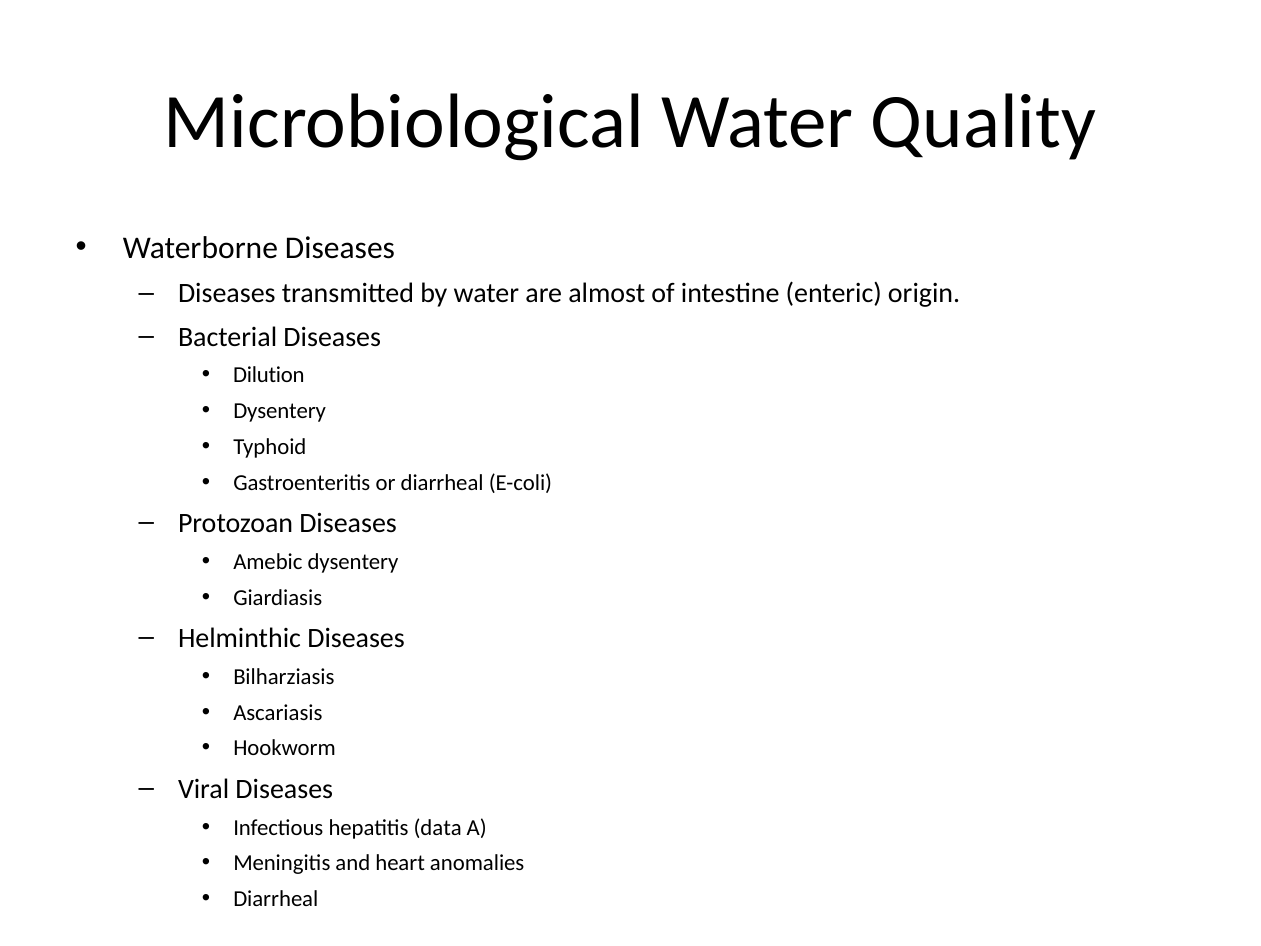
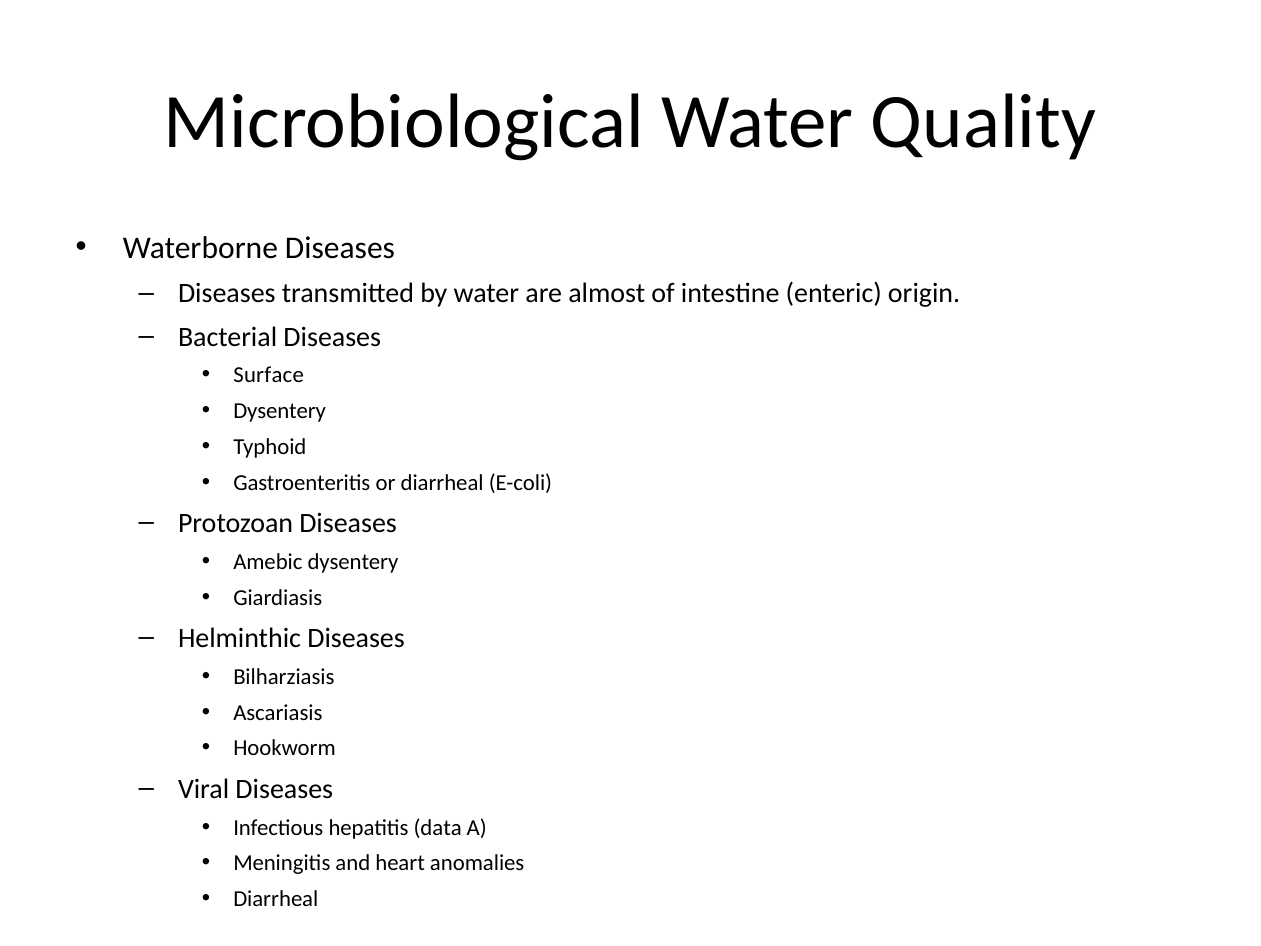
Dilution: Dilution -> Surface
